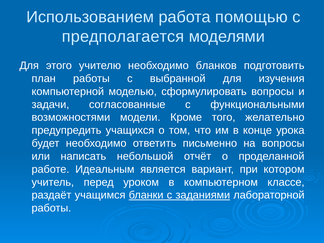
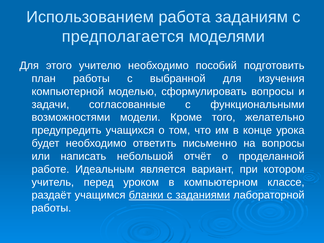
помощью: помощью -> заданиям
бланков: бланков -> пособий
